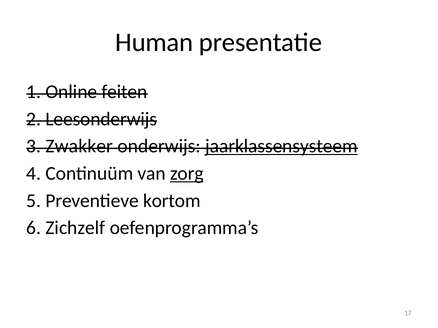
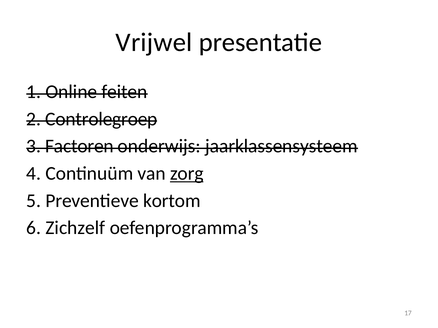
Human: Human -> Vrijwel
Leesonderwijs: Leesonderwijs -> Controlegroep
Zwakker: Zwakker -> Factoren
jaarklassensysteem underline: present -> none
